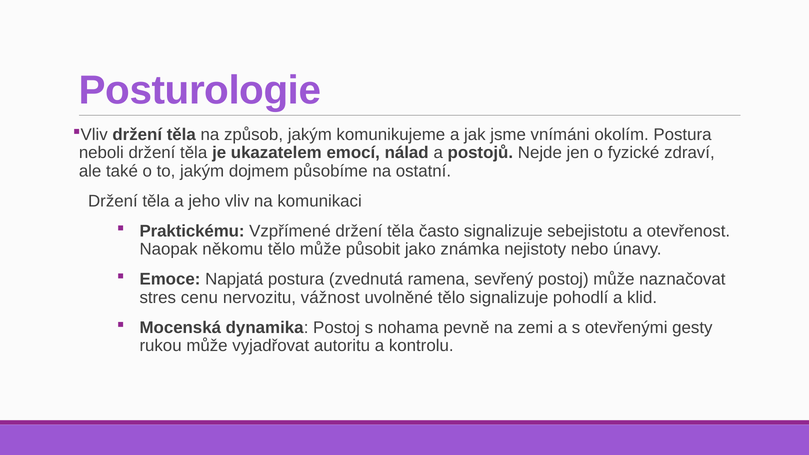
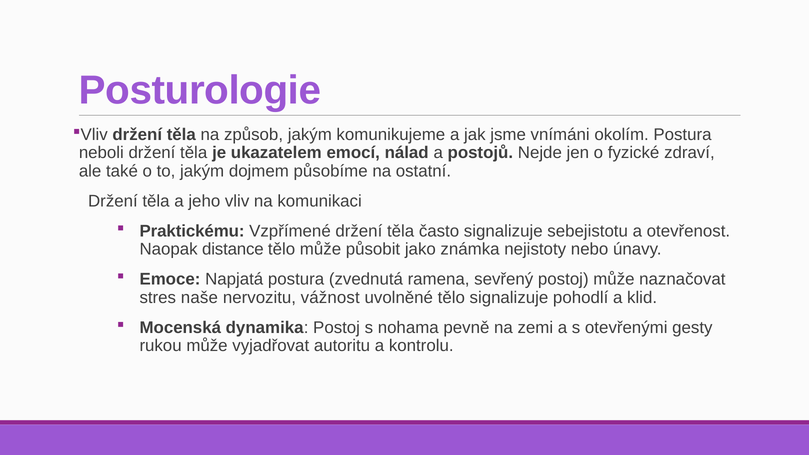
někomu: někomu -> distance
cenu: cenu -> naše
